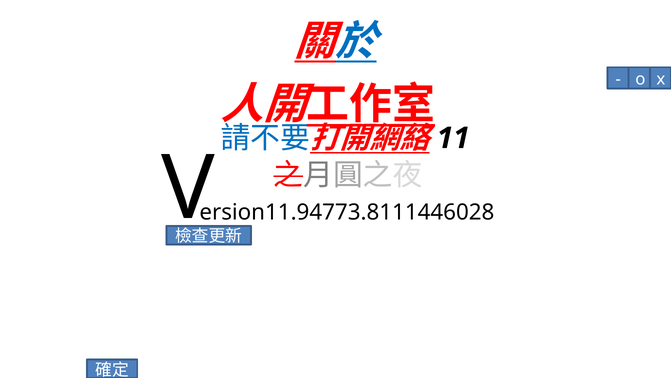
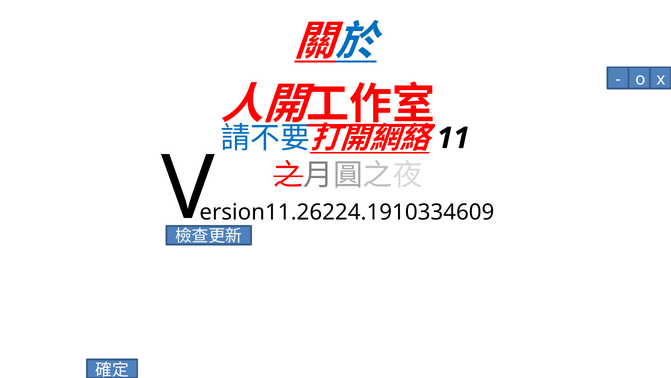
ersion11.94773.8111446028: ersion11.94773.8111446028 -> ersion11.26224.1910334609
